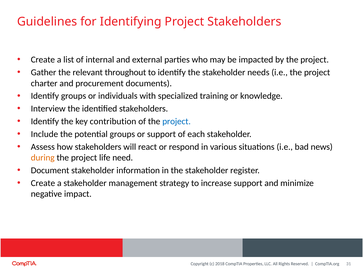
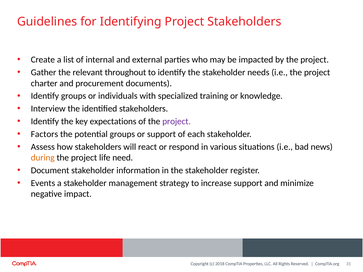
contribution: contribution -> expectations
project at (177, 121) colour: blue -> purple
Include: Include -> Factors
Create at (43, 183): Create -> Events
